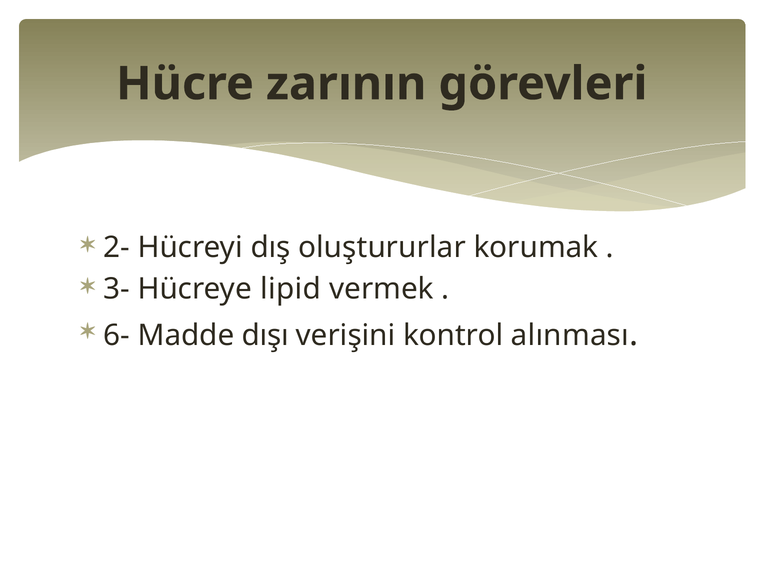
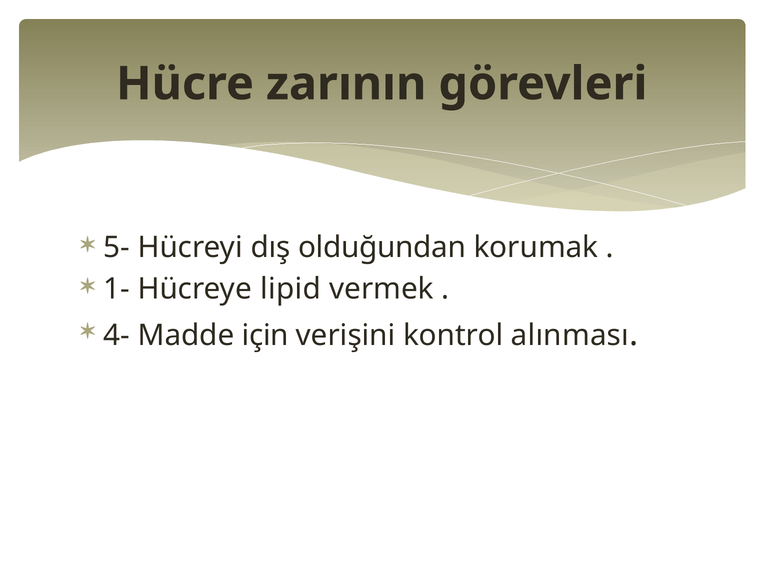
2-: 2- -> 5-
oluştururlar: oluştururlar -> olduğundan
3-: 3- -> 1-
6-: 6- -> 4-
dışı: dışı -> için
